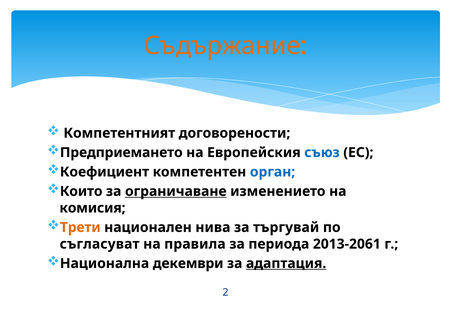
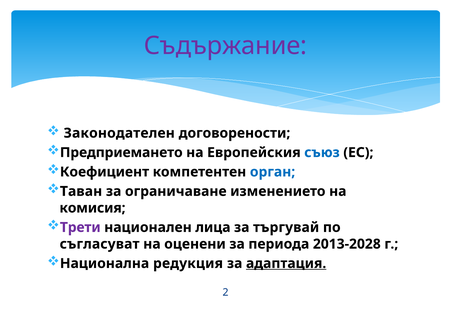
Съдържание colour: orange -> purple
Компетентният: Компетентният -> Законодателен
Които: Които -> Таван
ограничаване underline: present -> none
Трети colour: orange -> purple
нива: нива -> лица
правила: правила -> оценени
2013-2061: 2013-2061 -> 2013-2028
декември: декември -> редукция
